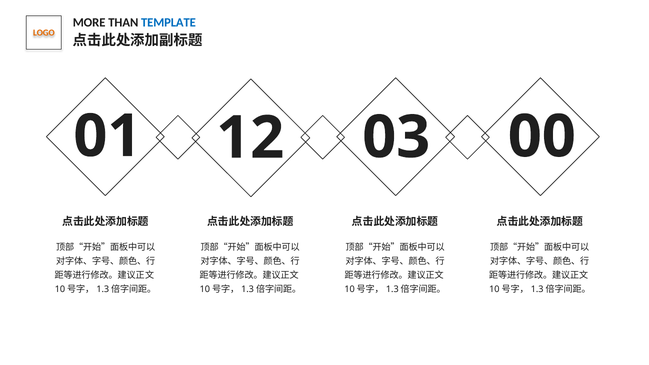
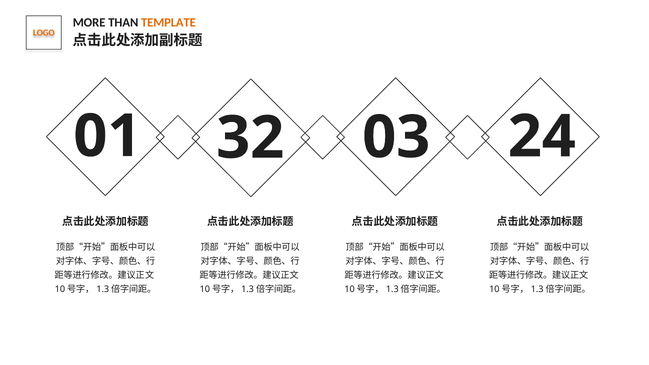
TEMPLATE colour: blue -> orange
12: 12 -> 32
00: 00 -> 24
